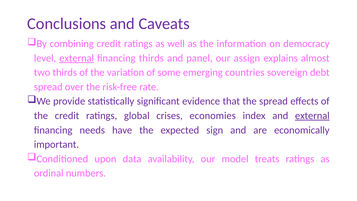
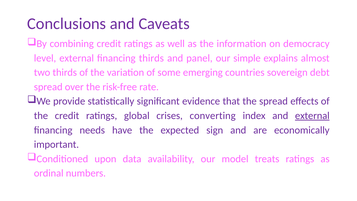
external at (77, 58) underline: present -> none
assign: assign -> simple
economies: economies -> converting
